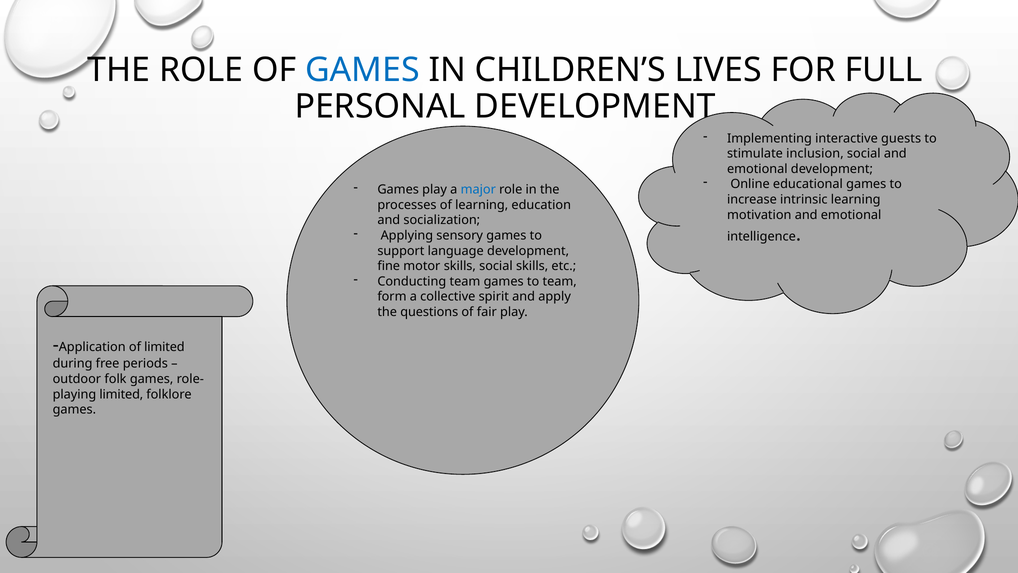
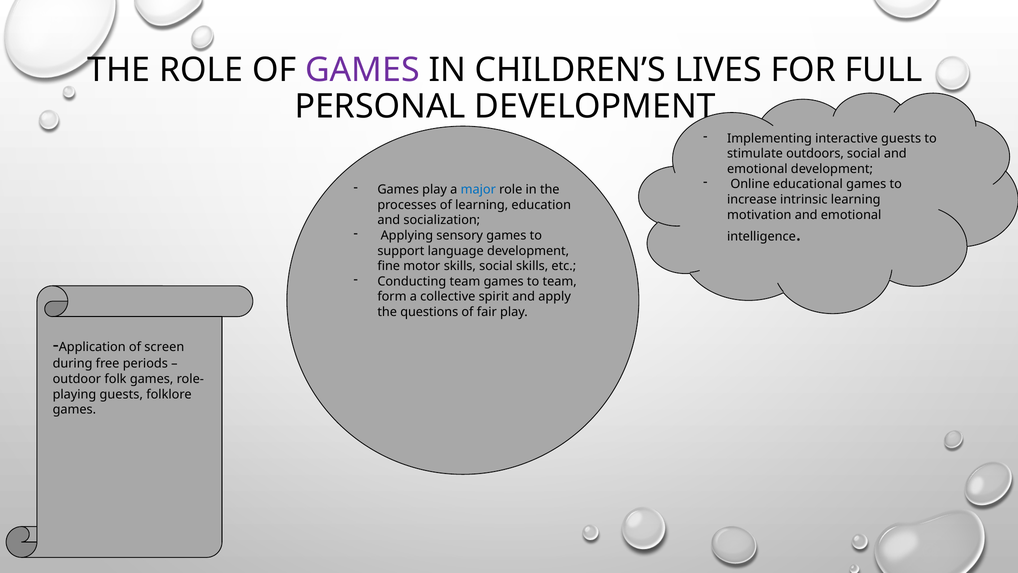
GAMES at (362, 70) colour: blue -> purple
inclusion: inclusion -> outdoors
of limited: limited -> screen
limited at (121, 394): limited -> guests
